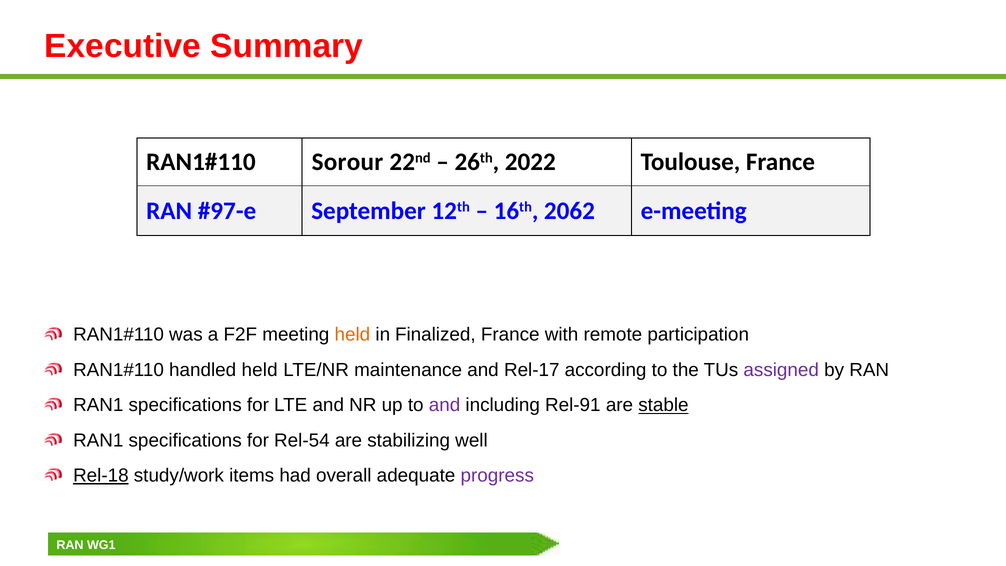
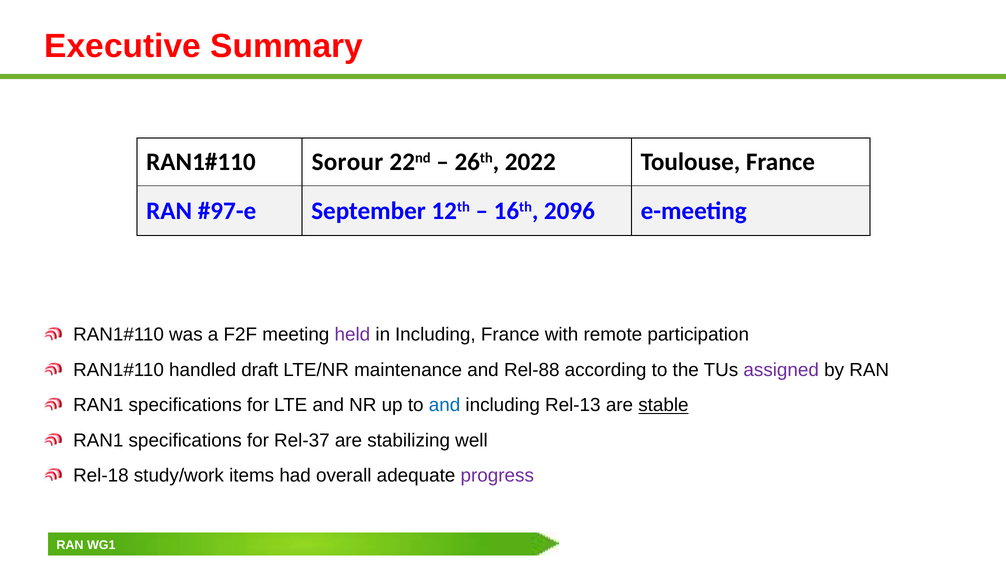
2062: 2062 -> 2096
held at (352, 335) colour: orange -> purple
in Finalized: Finalized -> Including
handled held: held -> draft
Rel-17: Rel-17 -> Rel-88
and at (445, 405) colour: purple -> blue
Rel-91: Rel-91 -> Rel-13
Rel-54: Rel-54 -> Rel-37
Rel-18 underline: present -> none
